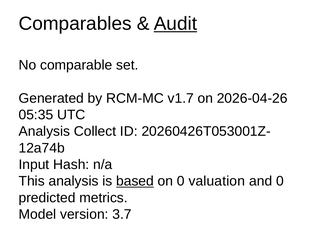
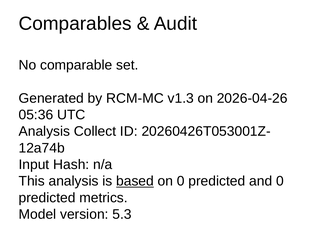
Audit underline: present -> none
v1.7: v1.7 -> v1.3
05:35: 05:35 -> 05:36
on 0 valuation: valuation -> predicted
3.7: 3.7 -> 5.3
